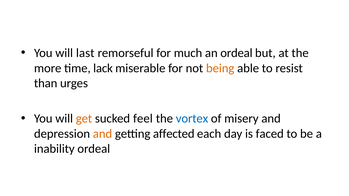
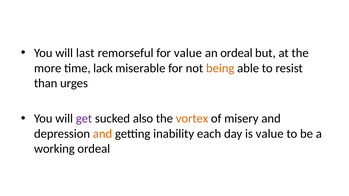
for much: much -> value
get colour: orange -> purple
feel: feel -> also
vortex colour: blue -> orange
affected: affected -> inability
is faced: faced -> value
inability: inability -> working
